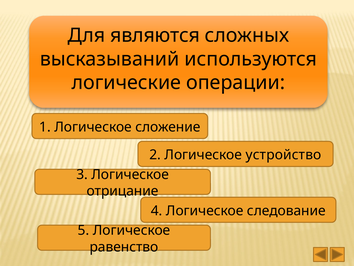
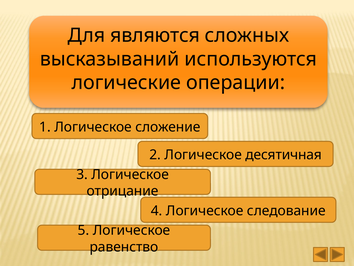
устройство: устройство -> десятичная
